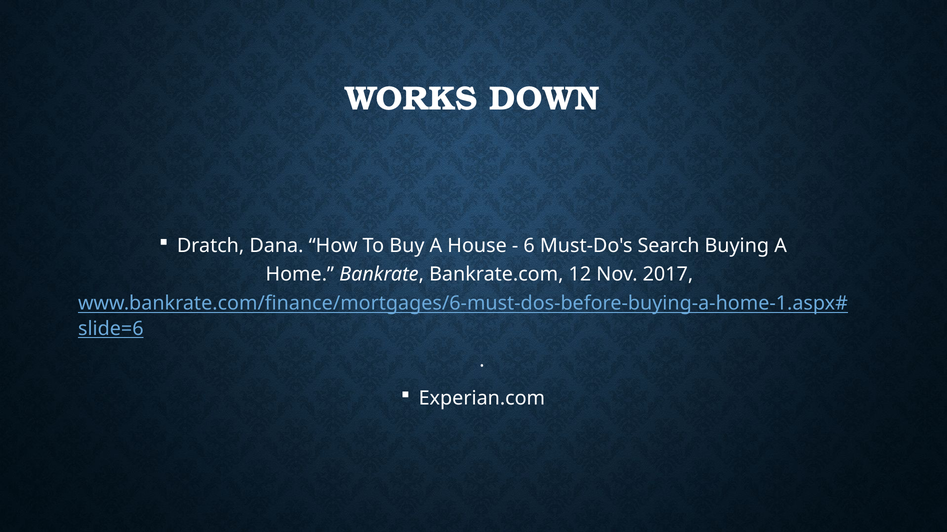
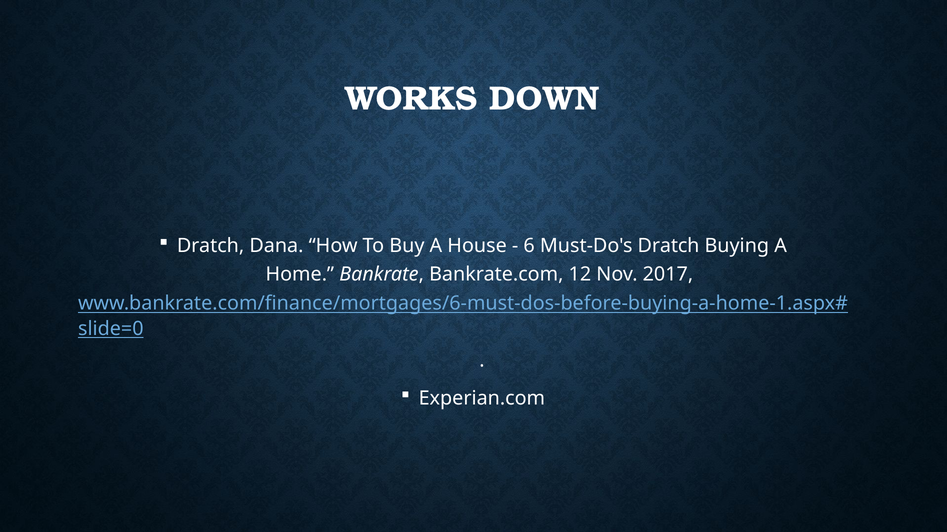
Must-Do's Search: Search -> Dratch
slide=6: slide=6 -> slide=0
